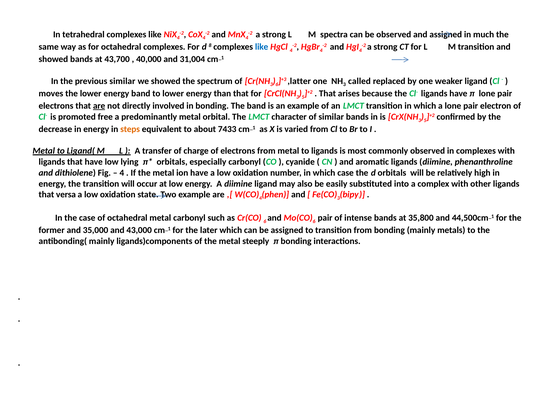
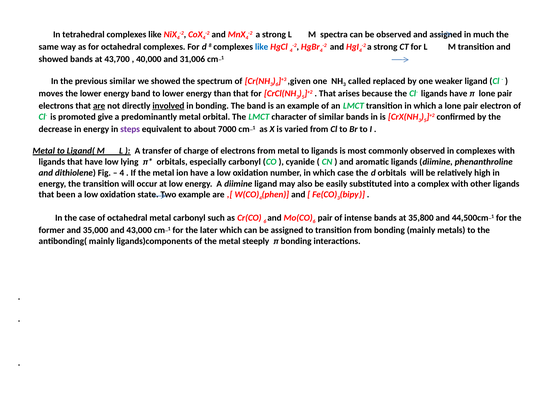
31,004: 31,004 -> 31,006
,latter: ,latter -> ,given
involved underline: none -> present
free: free -> give
steps colour: orange -> purple
7433: 7433 -> 7000
versa: versa -> been
